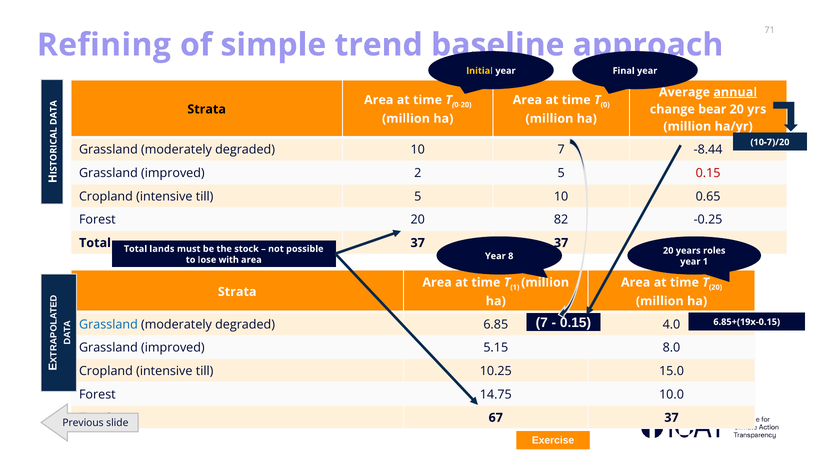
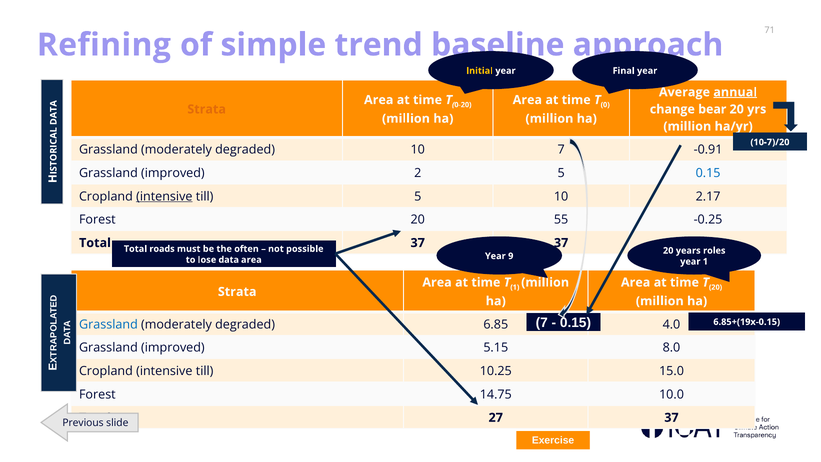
Strata at (207, 109) colour: black -> orange
-8.44: -8.44 -> -0.91
0.15 at (708, 173) colour: red -> blue
intensive at (164, 196) underline: none -> present
0.65: 0.65 -> 2.17
82: 82 -> 55
lands: lands -> roads
stock: stock -> often
8: 8 -> 9
with: with -> data
67: 67 -> 27
